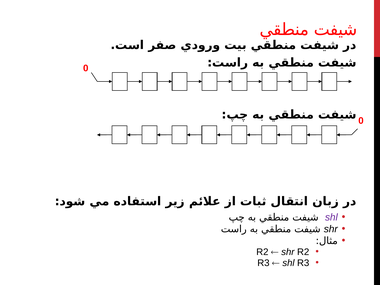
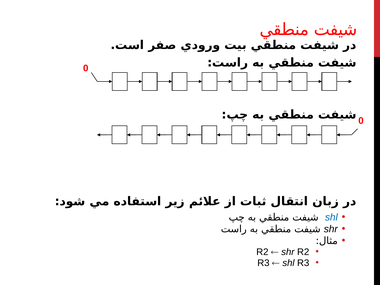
shl at (331, 217) colour: purple -> blue
